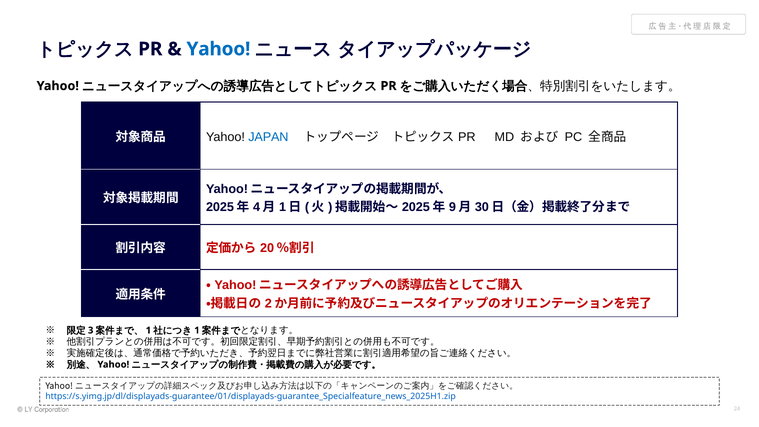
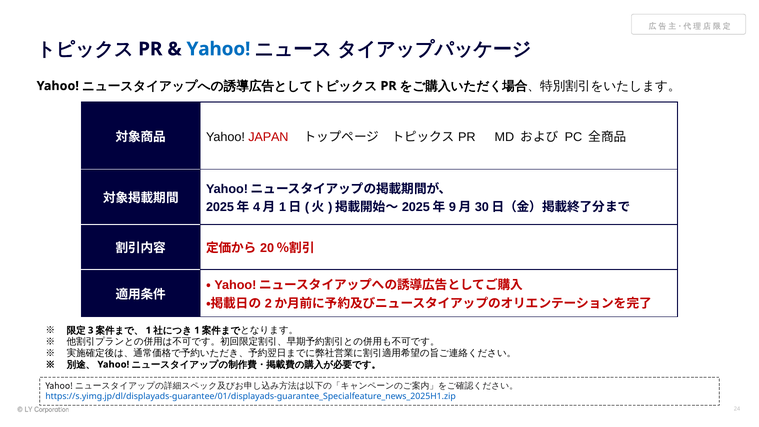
JAPAN colour: blue -> red
